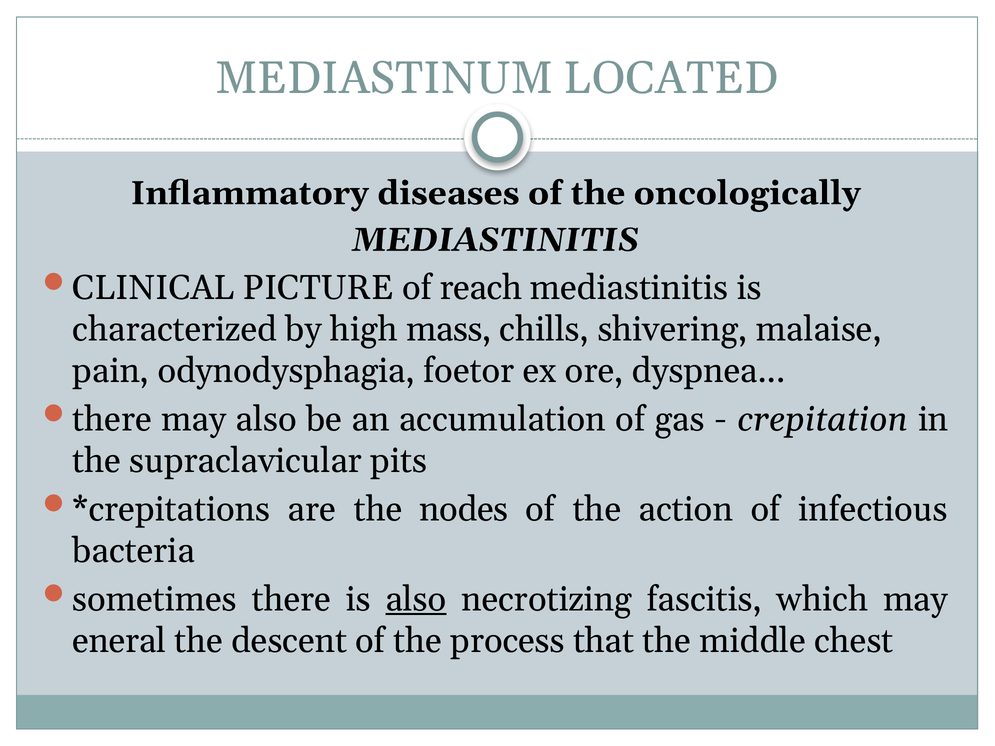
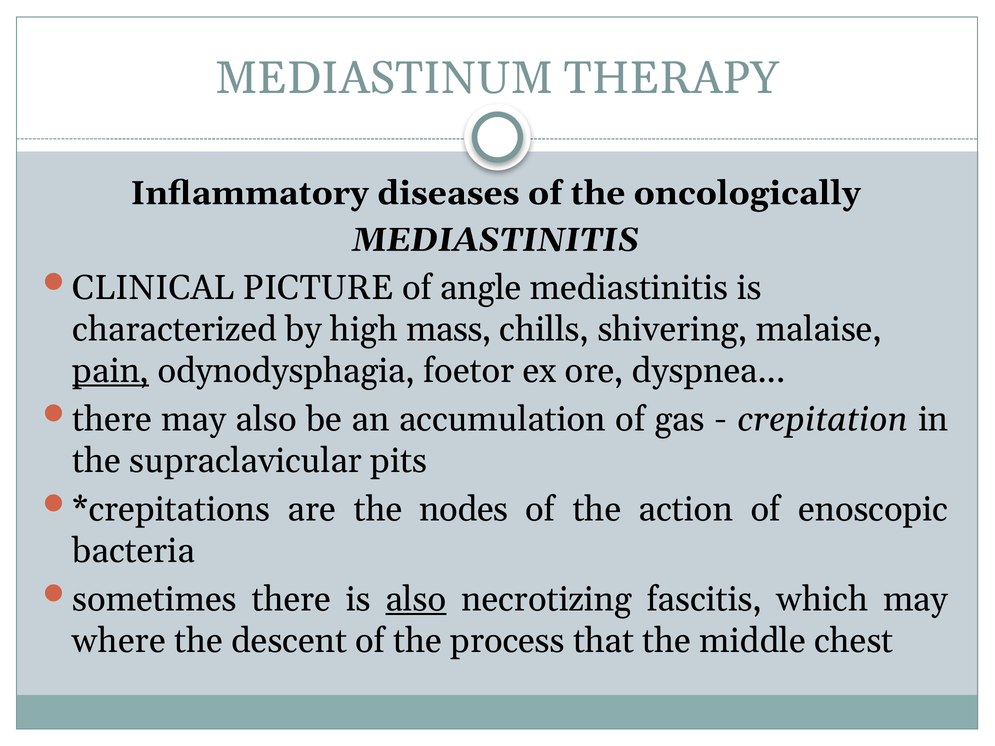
LOCATED: LOCATED -> THERAPY
reach: reach -> angle
pain underline: none -> present
infectious: infectious -> enoscopic
eneral: eneral -> where
